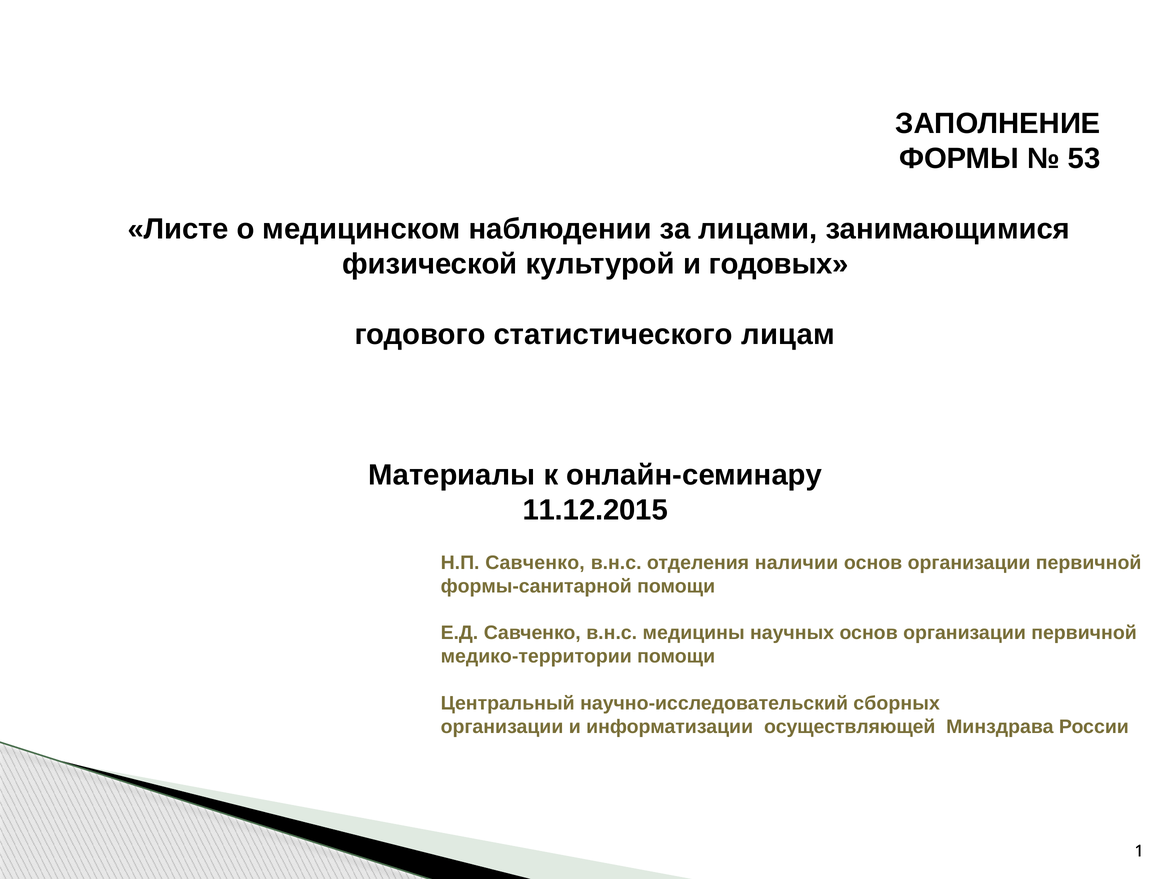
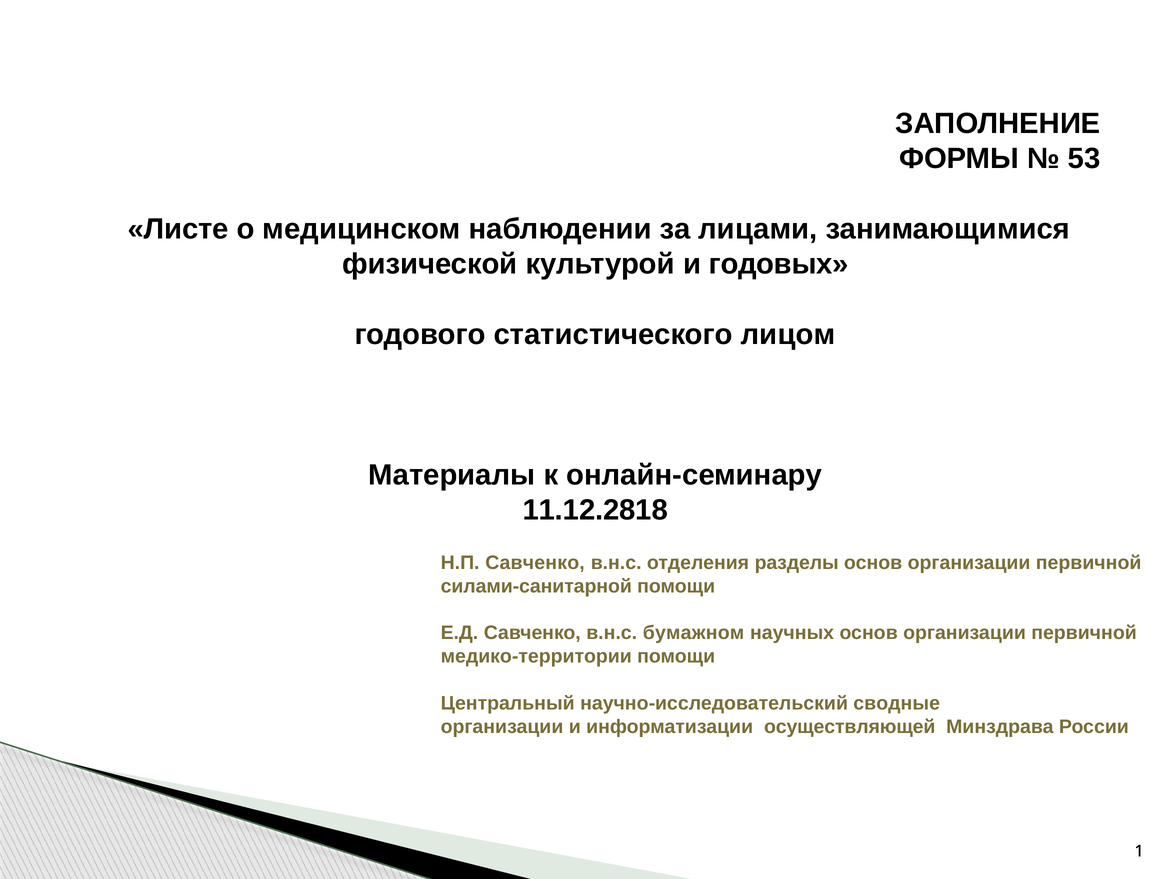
лицам: лицам -> лицом
11.12.2015: 11.12.2015 -> 11.12.2818
наличии: наличии -> разделы
формы-санитарной: формы-санитарной -> силами-санитарной
медицины: медицины -> бумажном
сборных: сборных -> сводные
